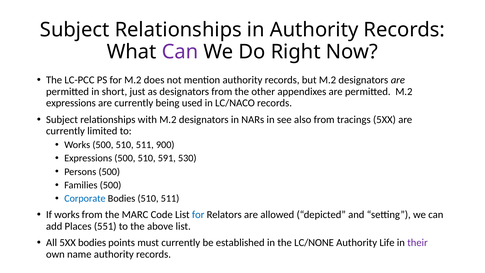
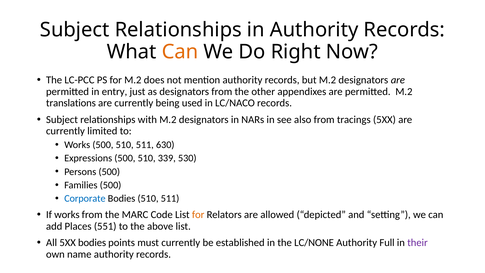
Can at (180, 52) colour: purple -> orange
short: short -> entry
expressions at (71, 103): expressions -> translations
900: 900 -> 630
591: 591 -> 339
for at (198, 215) colour: blue -> orange
Life: Life -> Full
